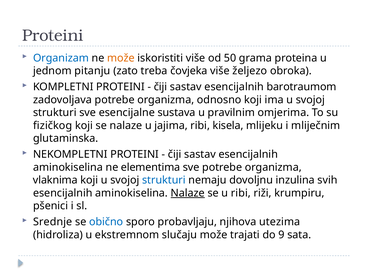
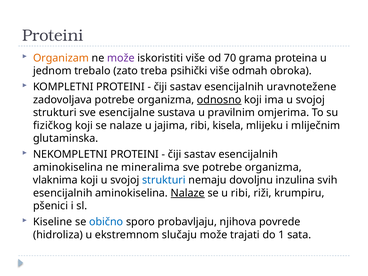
Organizam colour: blue -> orange
može at (121, 58) colour: orange -> purple
50: 50 -> 70
pitanju: pitanju -> trebalo
čovjeka: čovjeka -> psihički
željezo: željezo -> odmah
barotraumom: barotraumom -> uravnotežene
odnosno underline: none -> present
elementima: elementima -> mineralima
Srednje: Srednje -> Kiseline
utezima: utezima -> povrede
9: 9 -> 1
